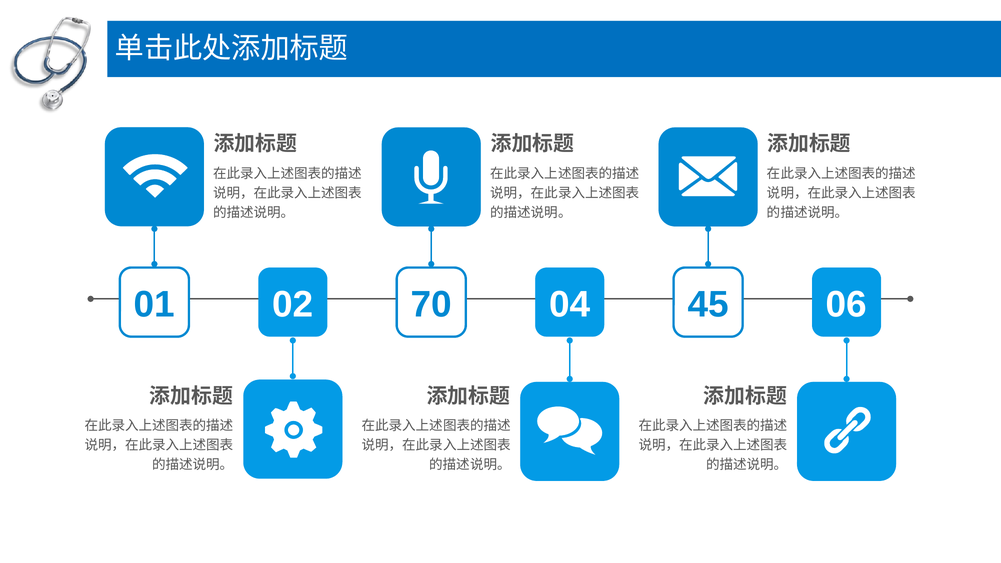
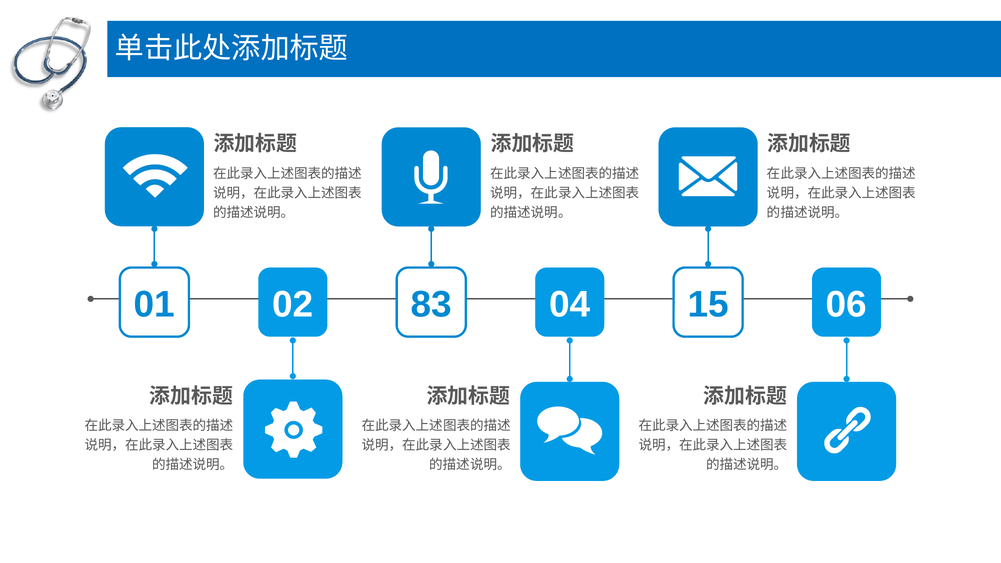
70: 70 -> 83
45: 45 -> 15
